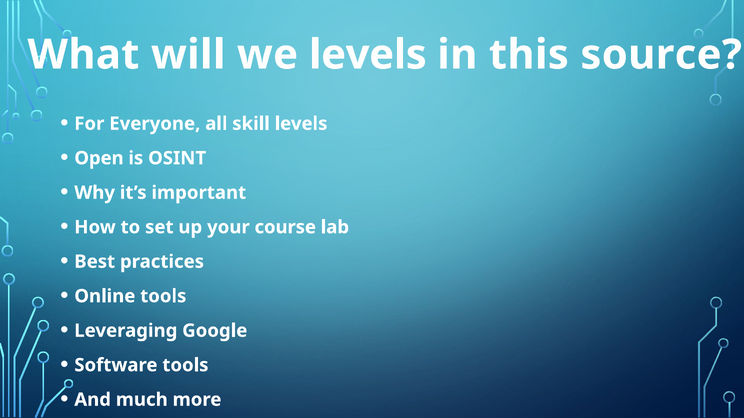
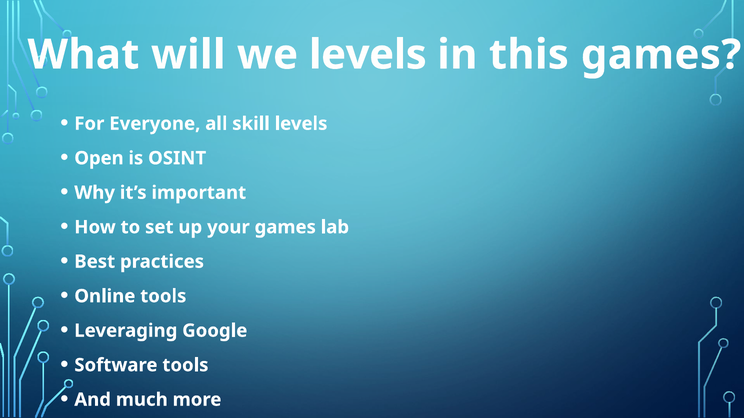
this source: source -> games
your course: course -> games
